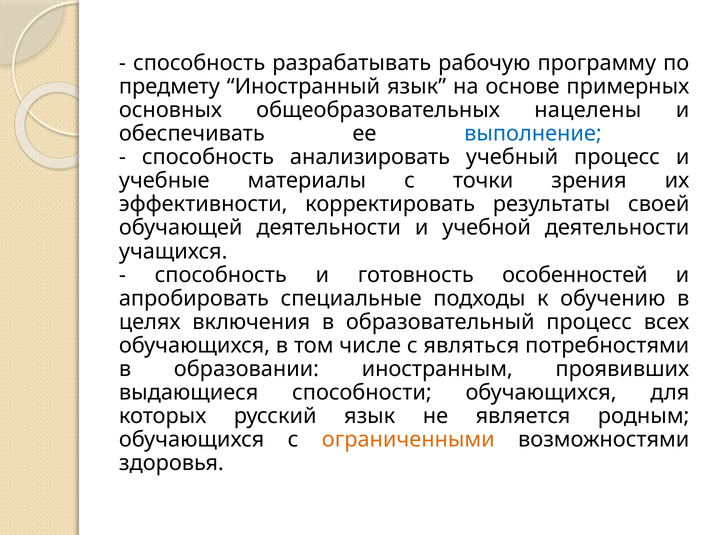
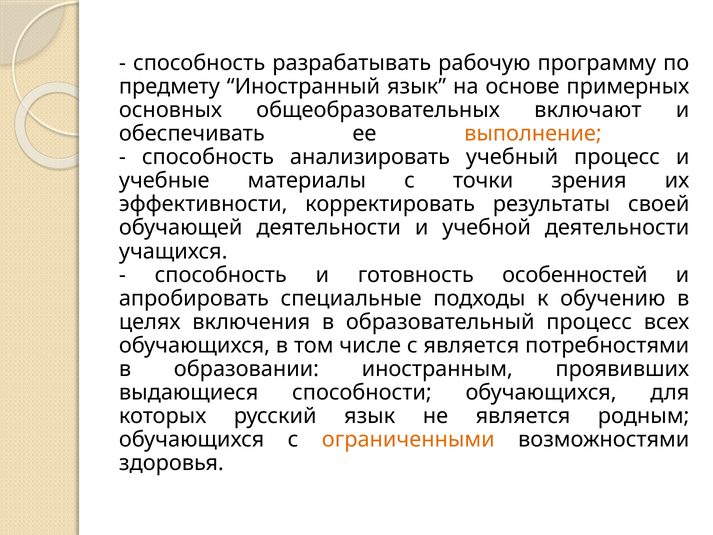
нацелены: нацелены -> включают
выполнение colour: blue -> orange
с являться: являться -> является
